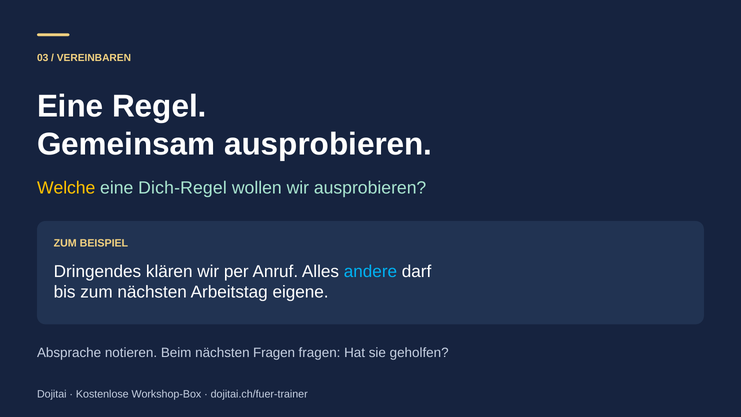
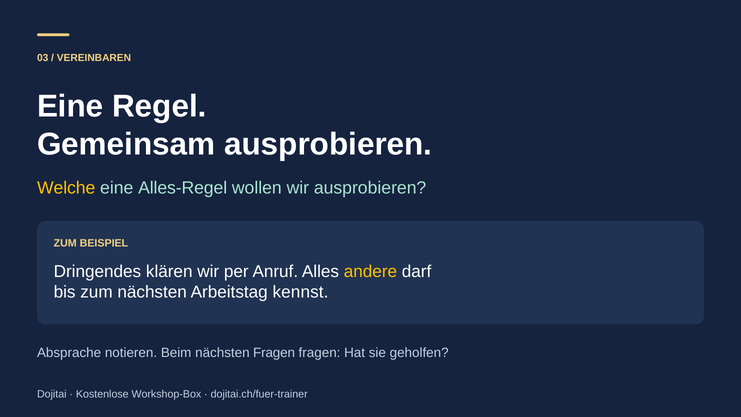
Dich-Regel: Dich-Regel -> Alles-Regel
andere colour: light blue -> yellow
eigene: eigene -> kennst
